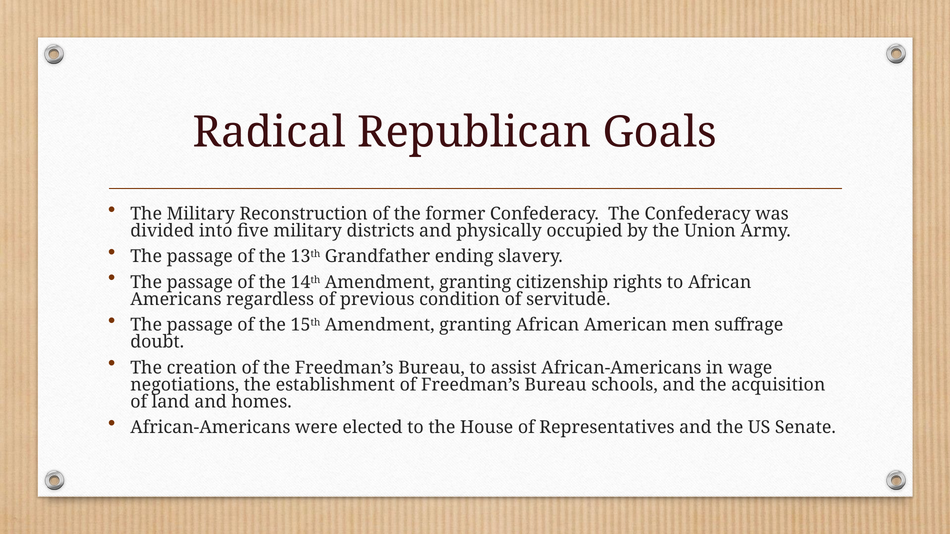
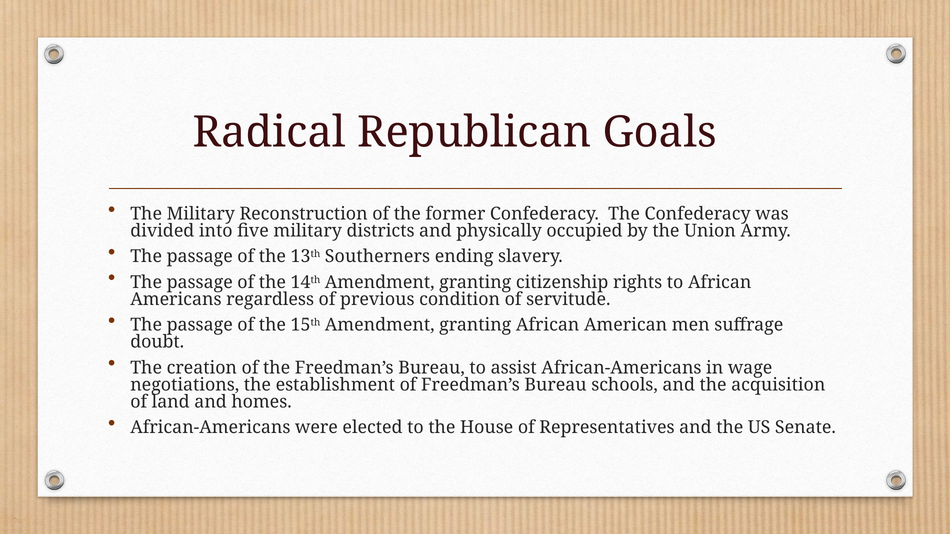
Grandfather: Grandfather -> Southerners
